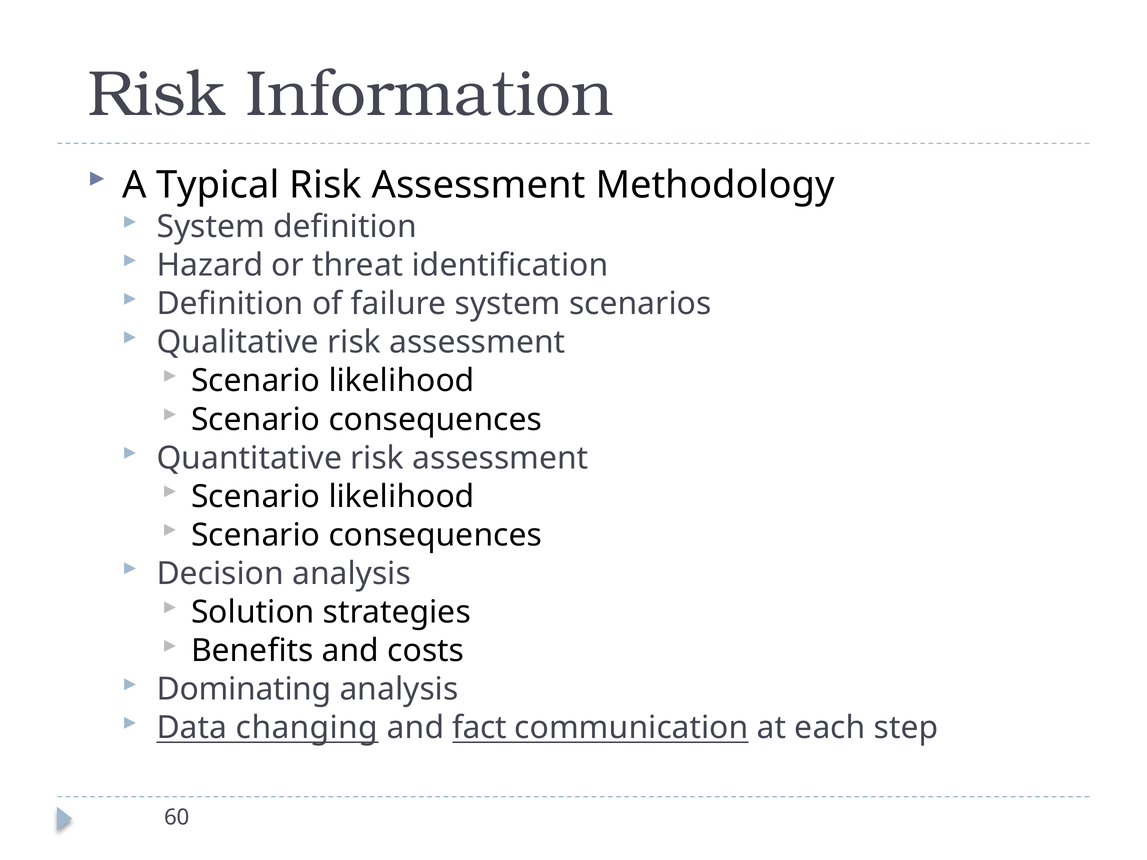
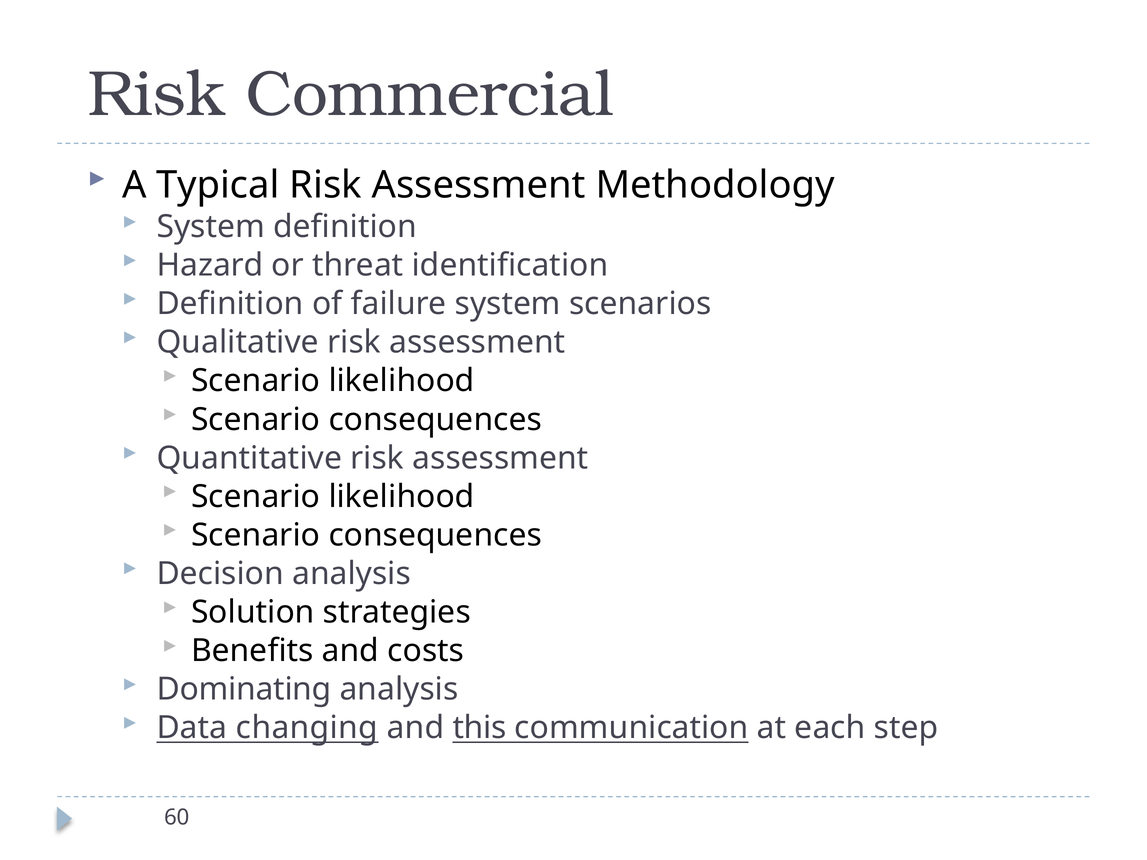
Information: Information -> Commercial
fact: fact -> this
